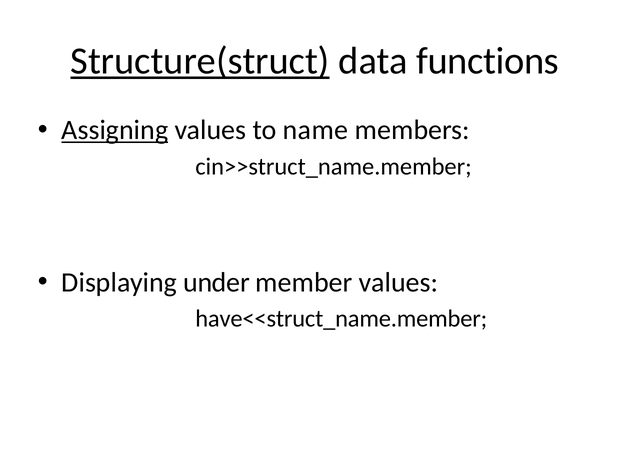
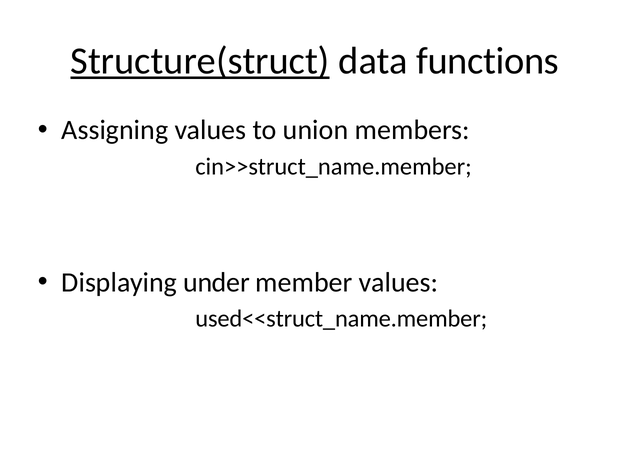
Assigning underline: present -> none
name: name -> union
have<<struct_name.member: have<<struct_name.member -> used<<struct_name.member
